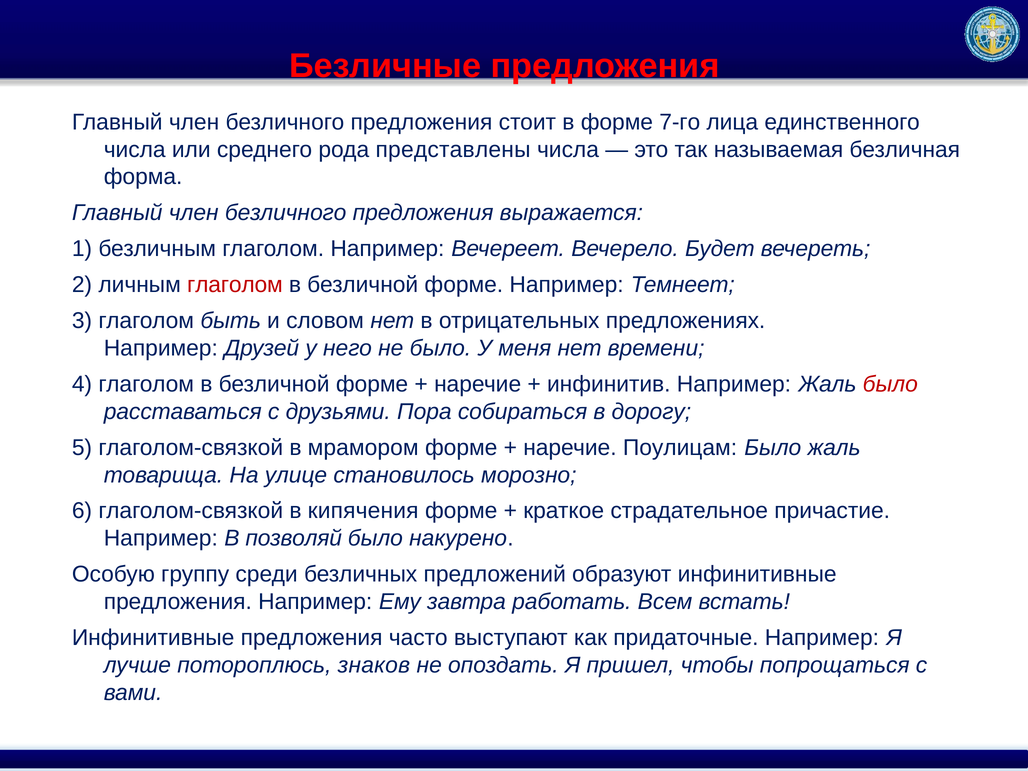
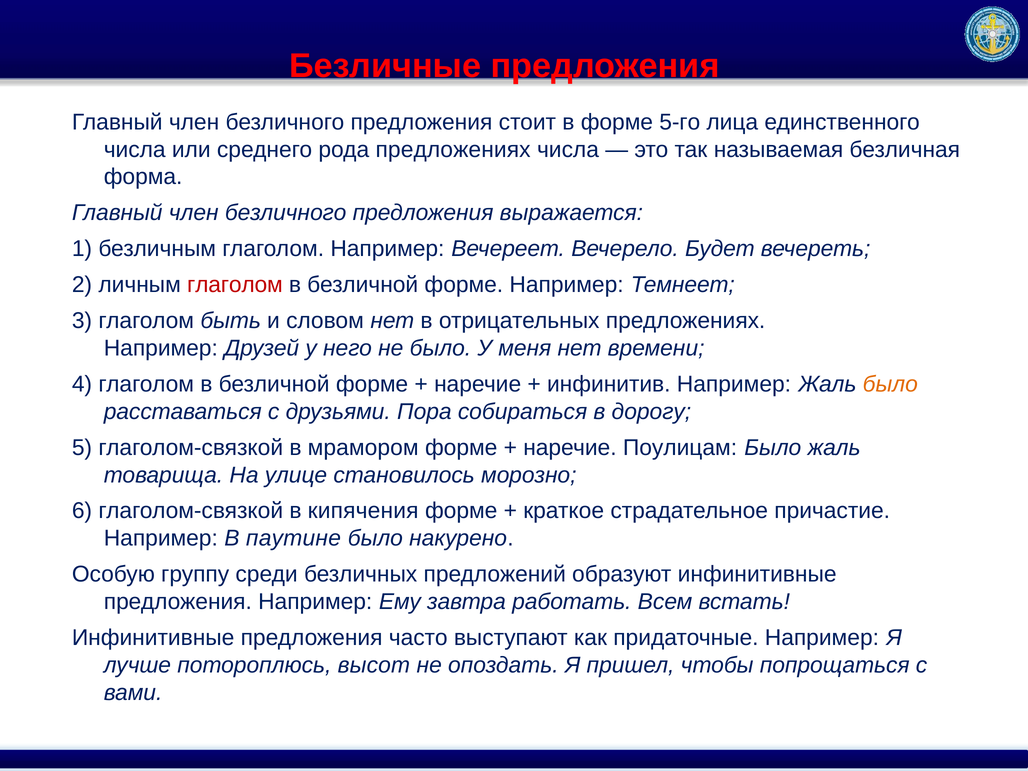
7-го: 7-го -> 5-го
рода представлены: представлены -> предложениях
было at (890, 384) colour: red -> orange
позволяй: позволяй -> паутине
знаков: знаков -> высот
